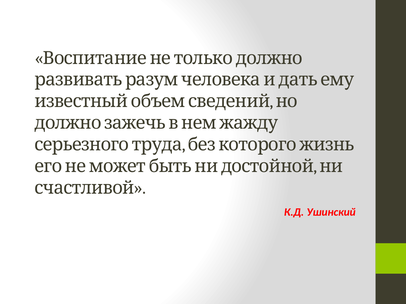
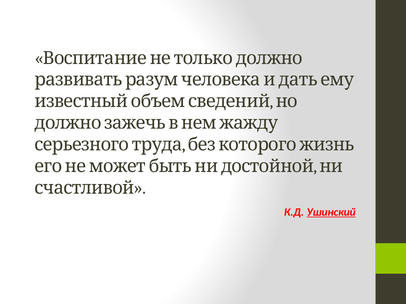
Ушинский underline: none -> present
